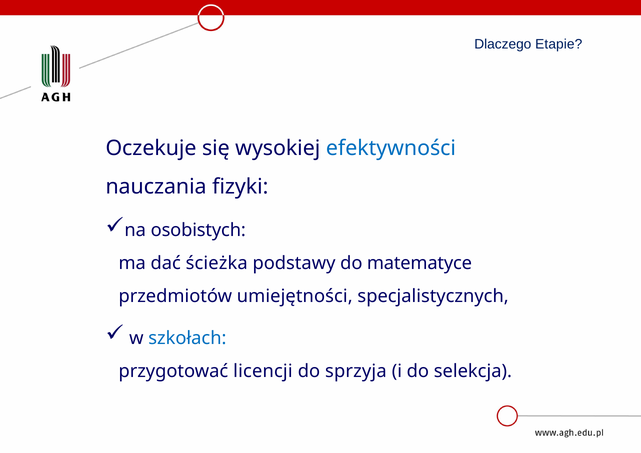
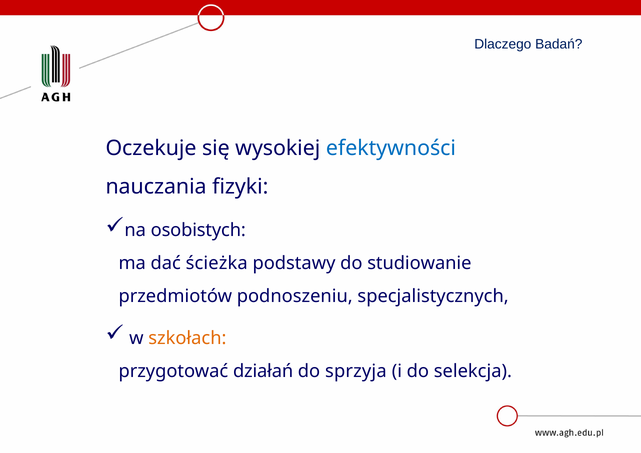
Etapie: Etapie -> Badań
matematyce: matematyce -> studiowanie
umiejętności: umiejętności -> podnoszeniu
szkołach colour: blue -> orange
licencji: licencji -> działań
